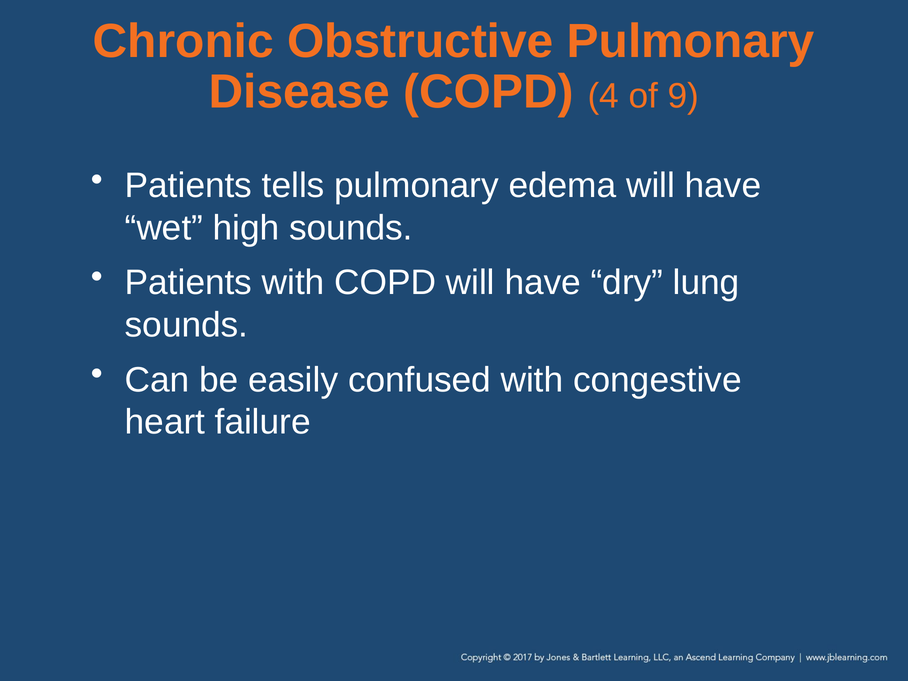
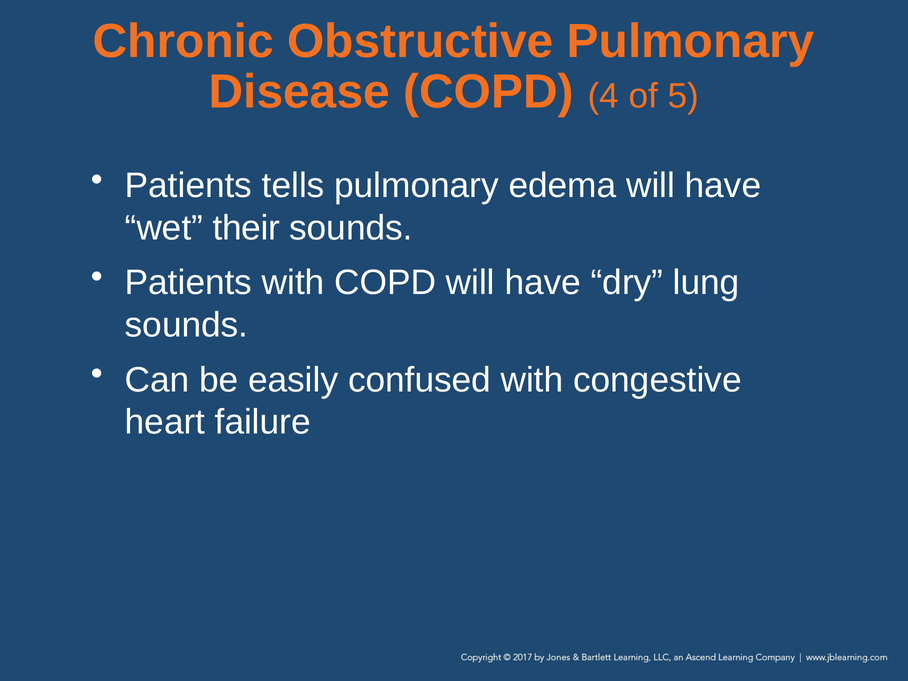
9: 9 -> 5
high: high -> their
